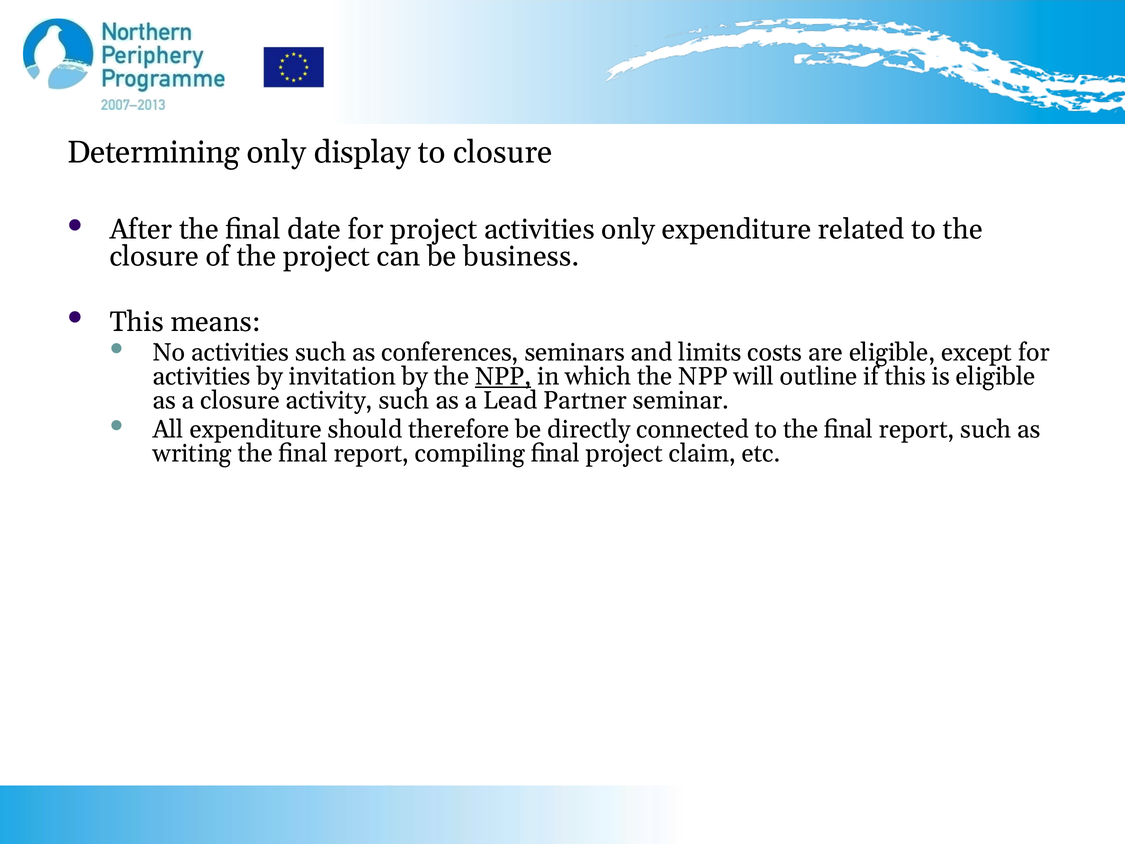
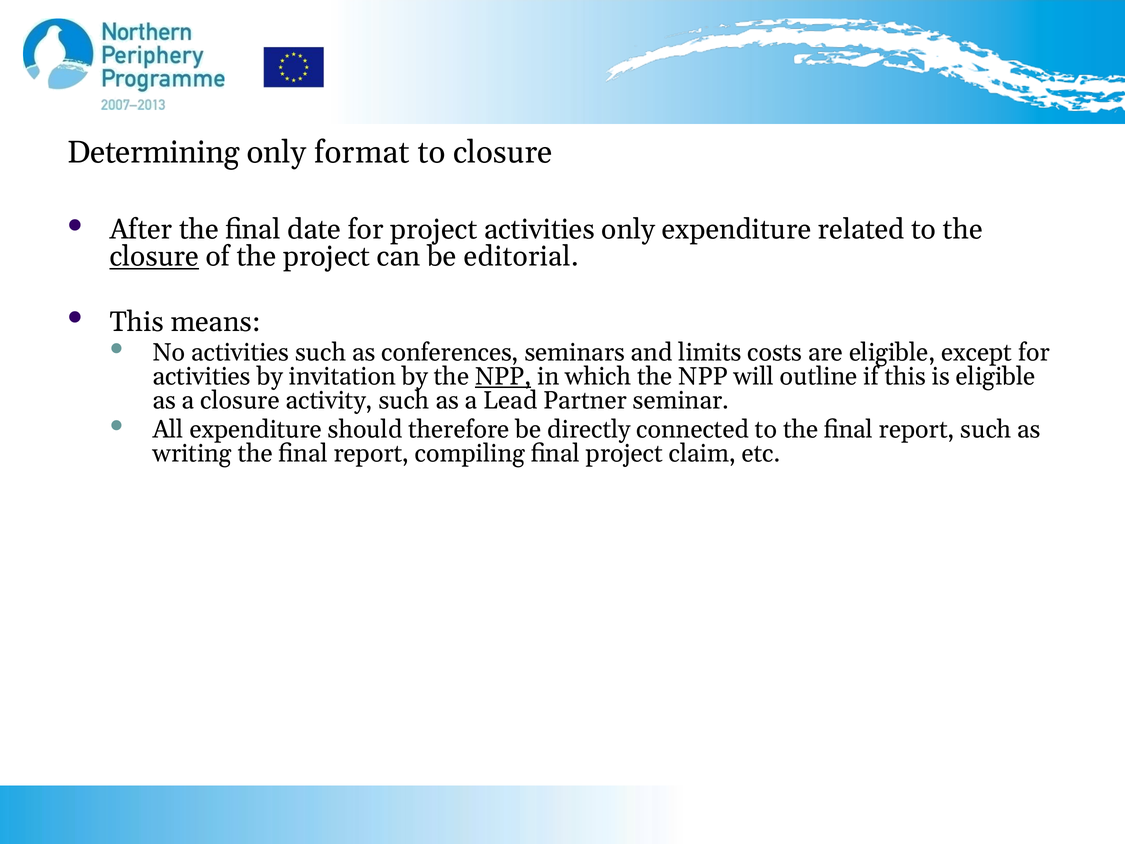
display: display -> format
closure at (154, 257) underline: none -> present
business: business -> editorial
